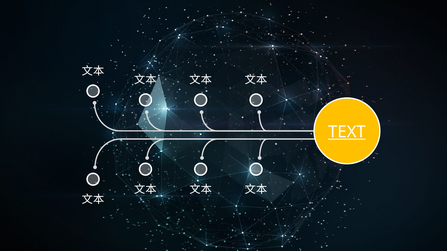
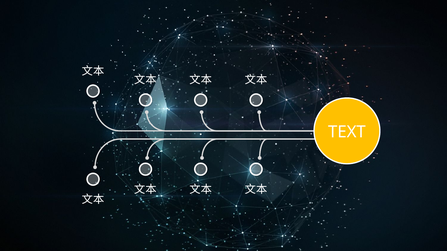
TEXT underline: present -> none
